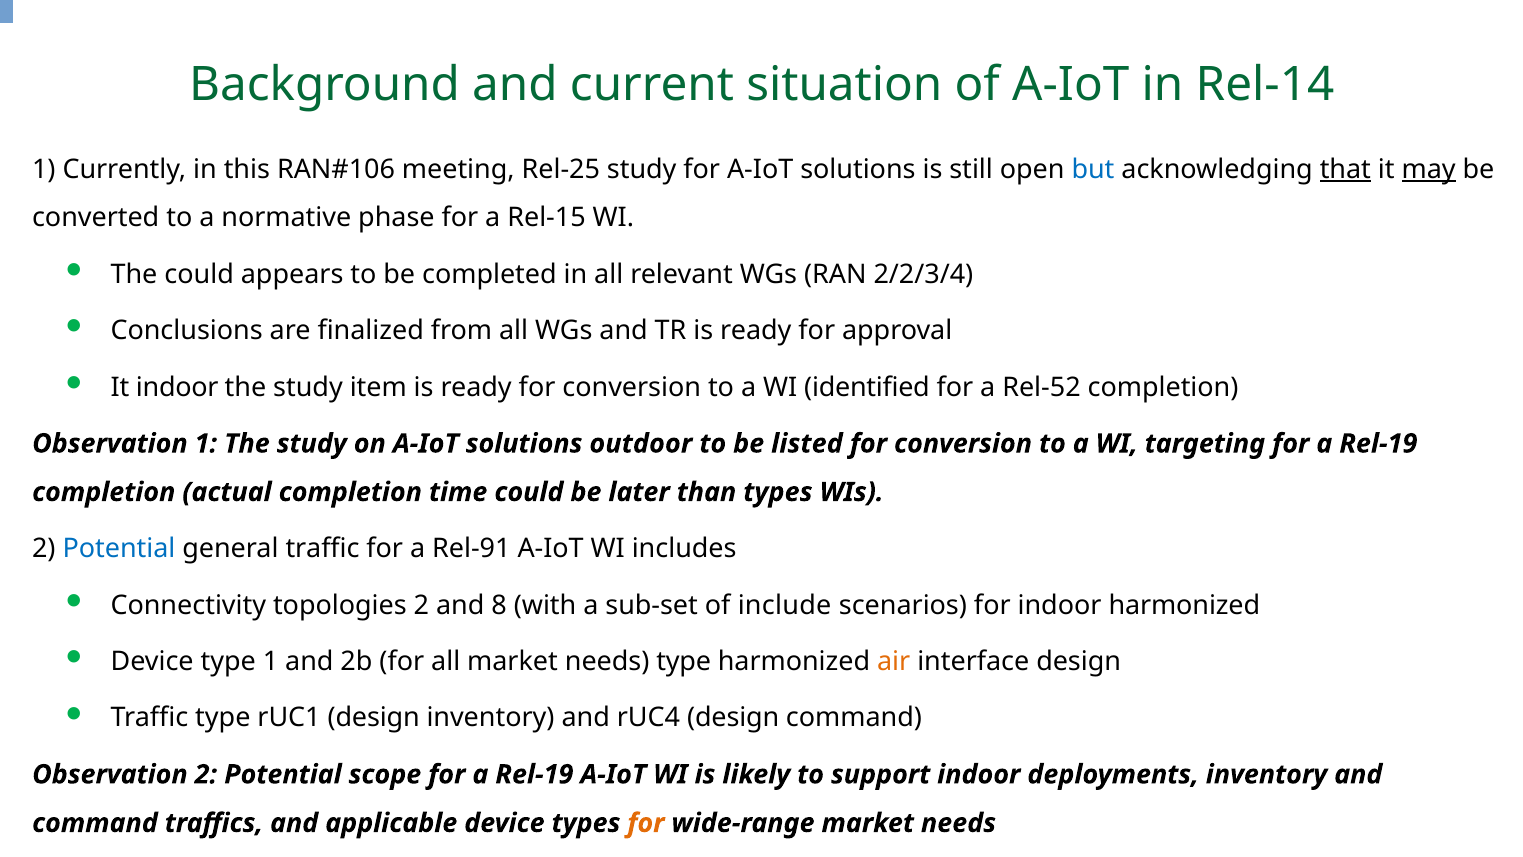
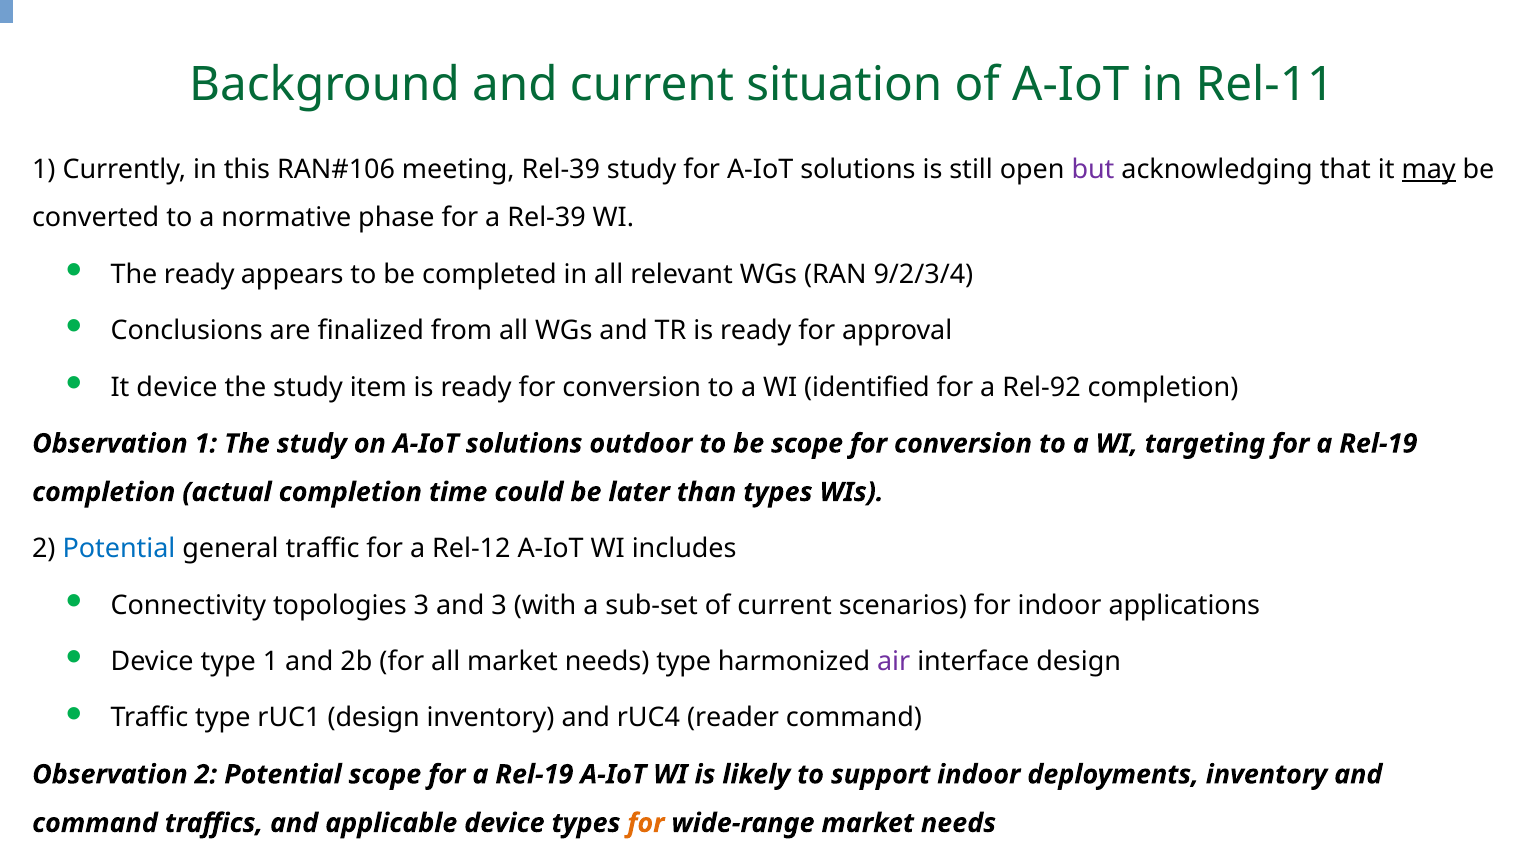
Rel-14: Rel-14 -> Rel-11
meeting Rel-25: Rel-25 -> Rel-39
but colour: blue -> purple
that underline: present -> none
a Rel-15: Rel-15 -> Rel-39
The could: could -> ready
2/2/3/4: 2/2/3/4 -> 9/2/3/4
It indoor: indoor -> device
Rel-52: Rel-52 -> Rel-92
be listed: listed -> scope
Rel-91: Rel-91 -> Rel-12
topologies 2: 2 -> 3
and 8: 8 -> 3
of include: include -> current
indoor harmonized: harmonized -> applications
air colour: orange -> purple
rUC4 design: design -> reader
